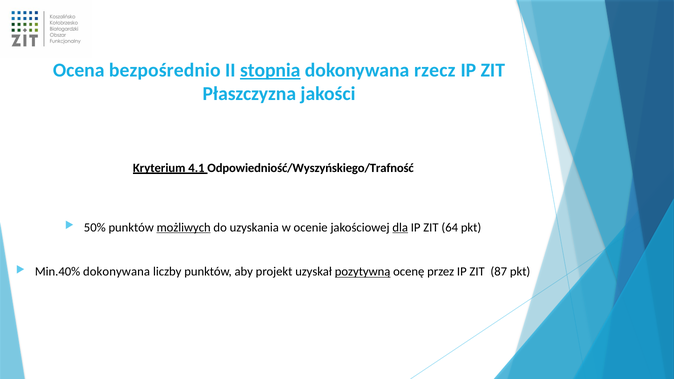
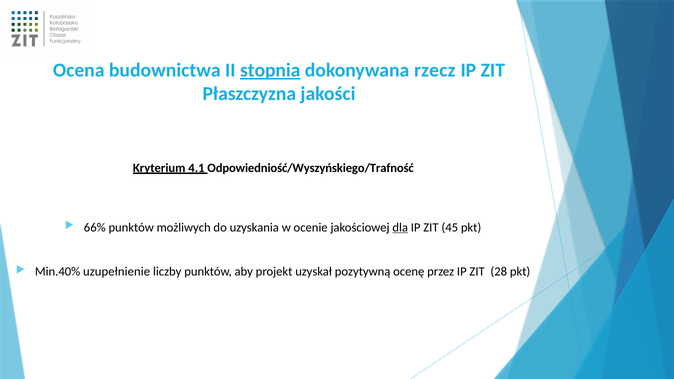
bezpośrednio: bezpośrednio -> budownictwa
50%: 50% -> 66%
możliwych underline: present -> none
64: 64 -> 45
Min.40% dokonywana: dokonywana -> uzupełnienie
pozytywną underline: present -> none
87: 87 -> 28
